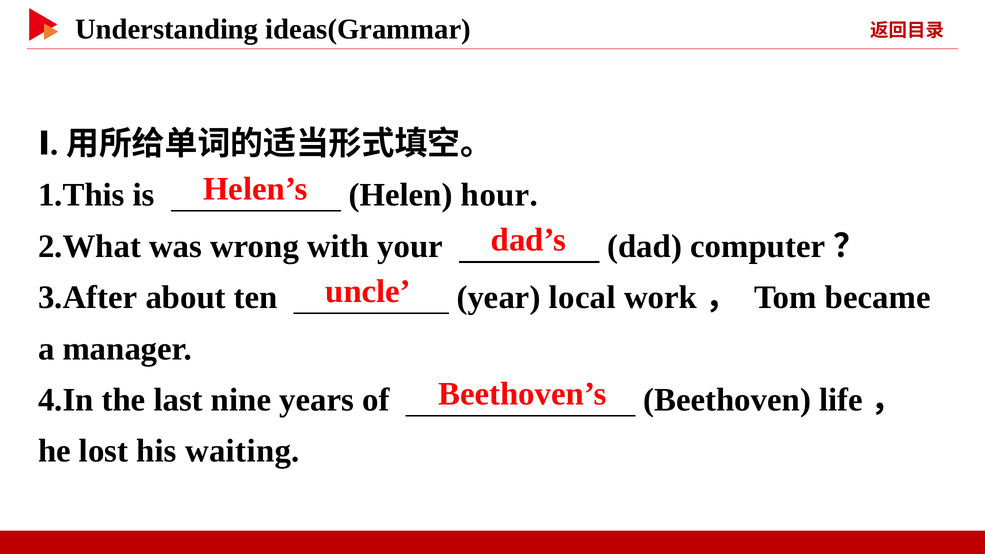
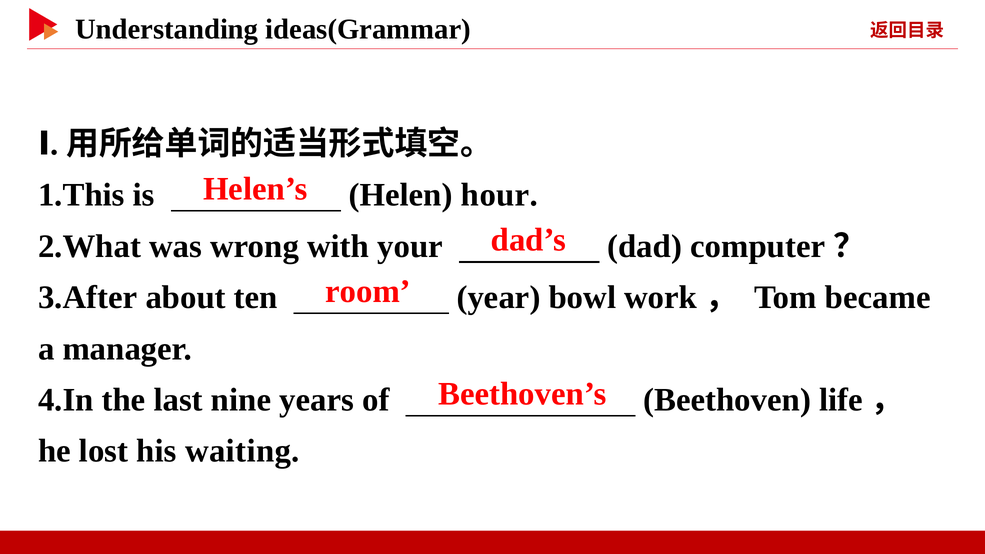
uncle: uncle -> room
local: local -> bowl
